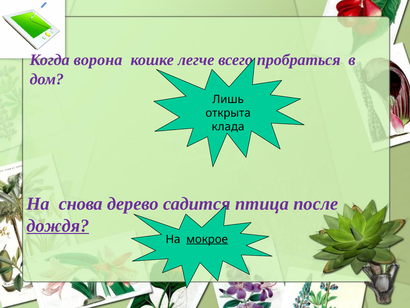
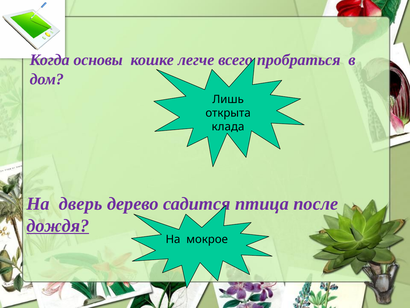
ворона: ворона -> основы
снова: снова -> дверь
мокрое underline: present -> none
